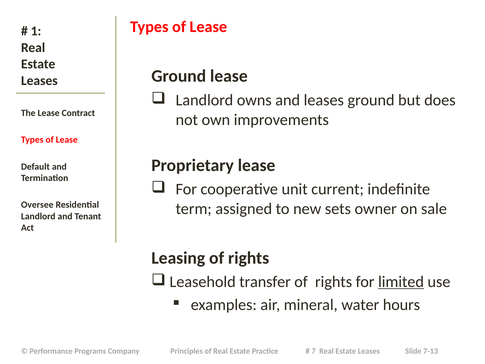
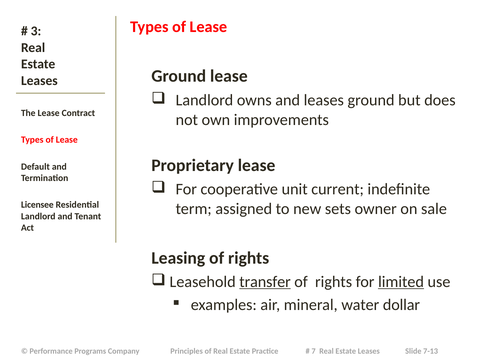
1: 1 -> 3
Oversee: Oversee -> Licensee
transfer underline: none -> present
hours: hours -> dollar
